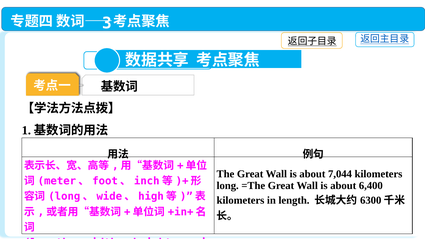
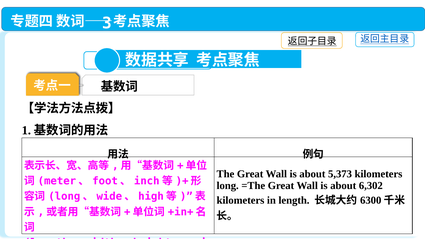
7,044: 7,044 -> 5,373
6,400: 6,400 -> 6,302
